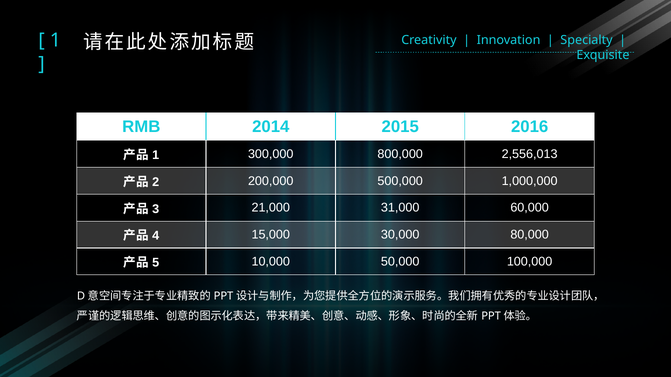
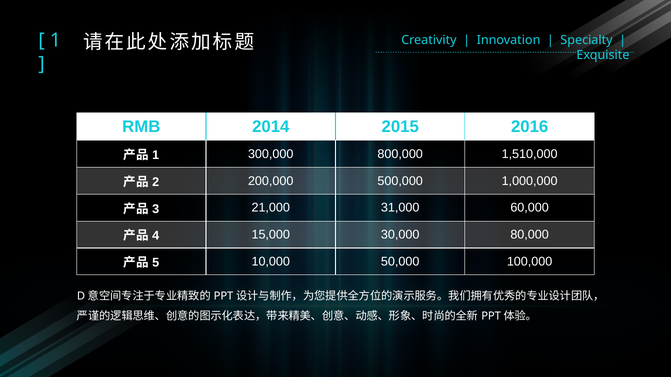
2,556,013: 2,556,013 -> 1,510,000
